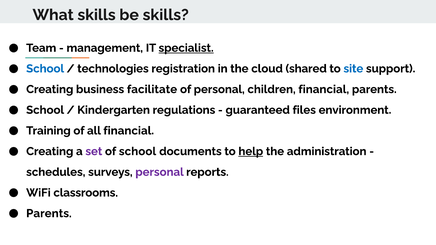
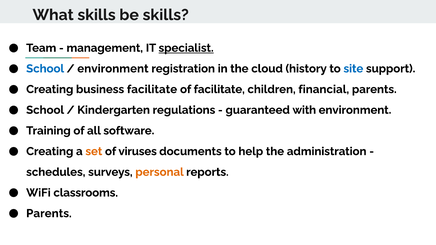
technologies at (113, 69): technologies -> environment
shared: shared -> history
of personal: personal -> facilitate
files: files -> with
all financial: financial -> software
set colour: purple -> orange
of school: school -> viruses
help underline: present -> none
personal at (160, 172) colour: purple -> orange
